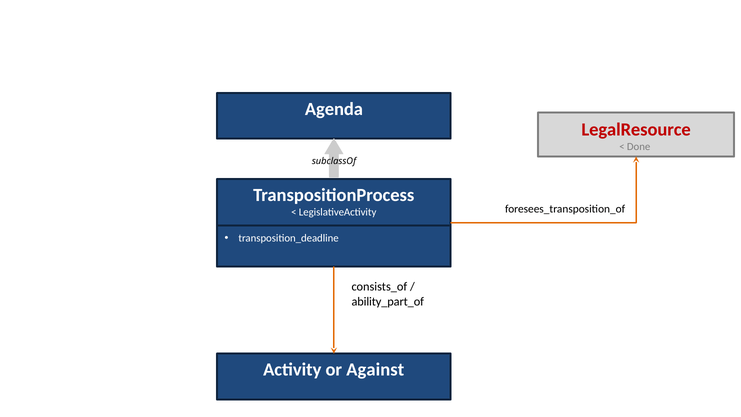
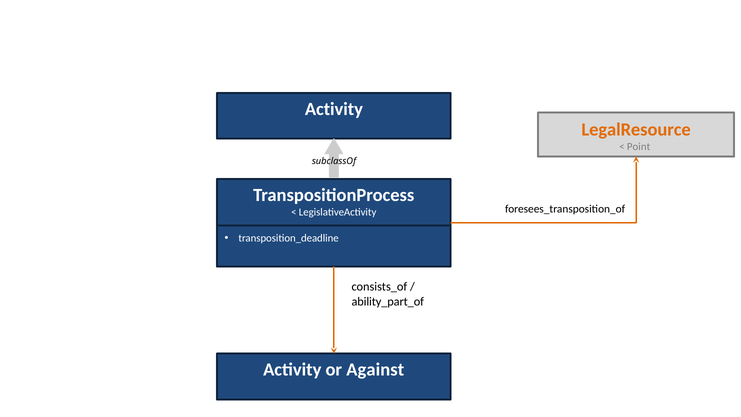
Agenda at (334, 109): Agenda -> Activity
LegalResource colour: red -> orange
Done: Done -> Point
